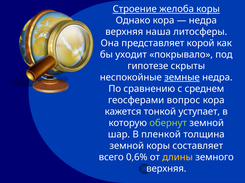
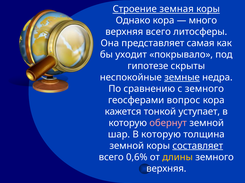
желоба: желоба -> земная
недра at (203, 20): недра -> много
верхняя наша: наша -> всего
корой: корой -> самая
с среднем: среднем -> земного
обернут colour: light green -> pink
шар В пленкой: пленкой -> которую
составляет underline: none -> present
